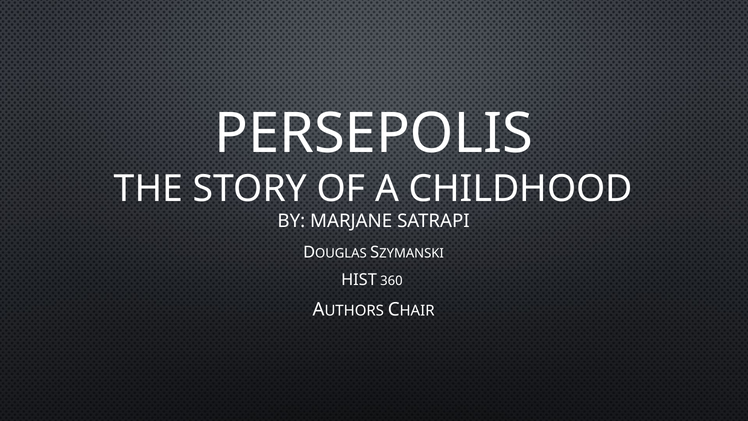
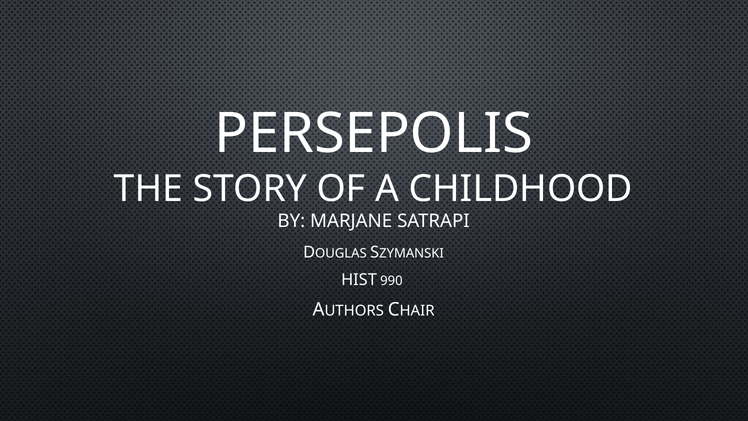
360: 360 -> 990
